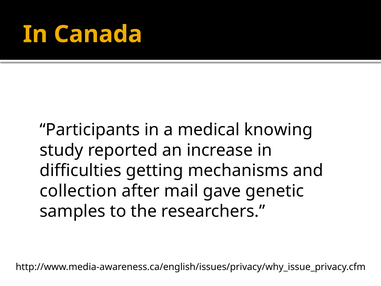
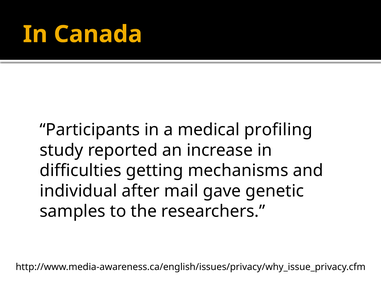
knowing: knowing -> profiling
collection: collection -> individual
